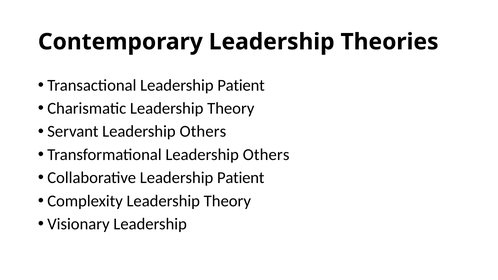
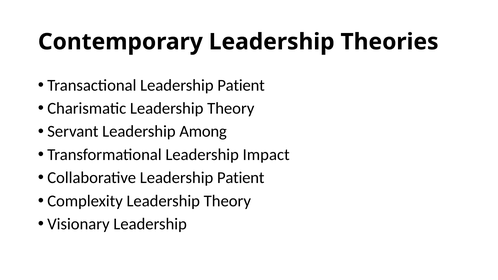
Servant Leadership Others: Others -> Among
Transformational Leadership Others: Others -> Impact
